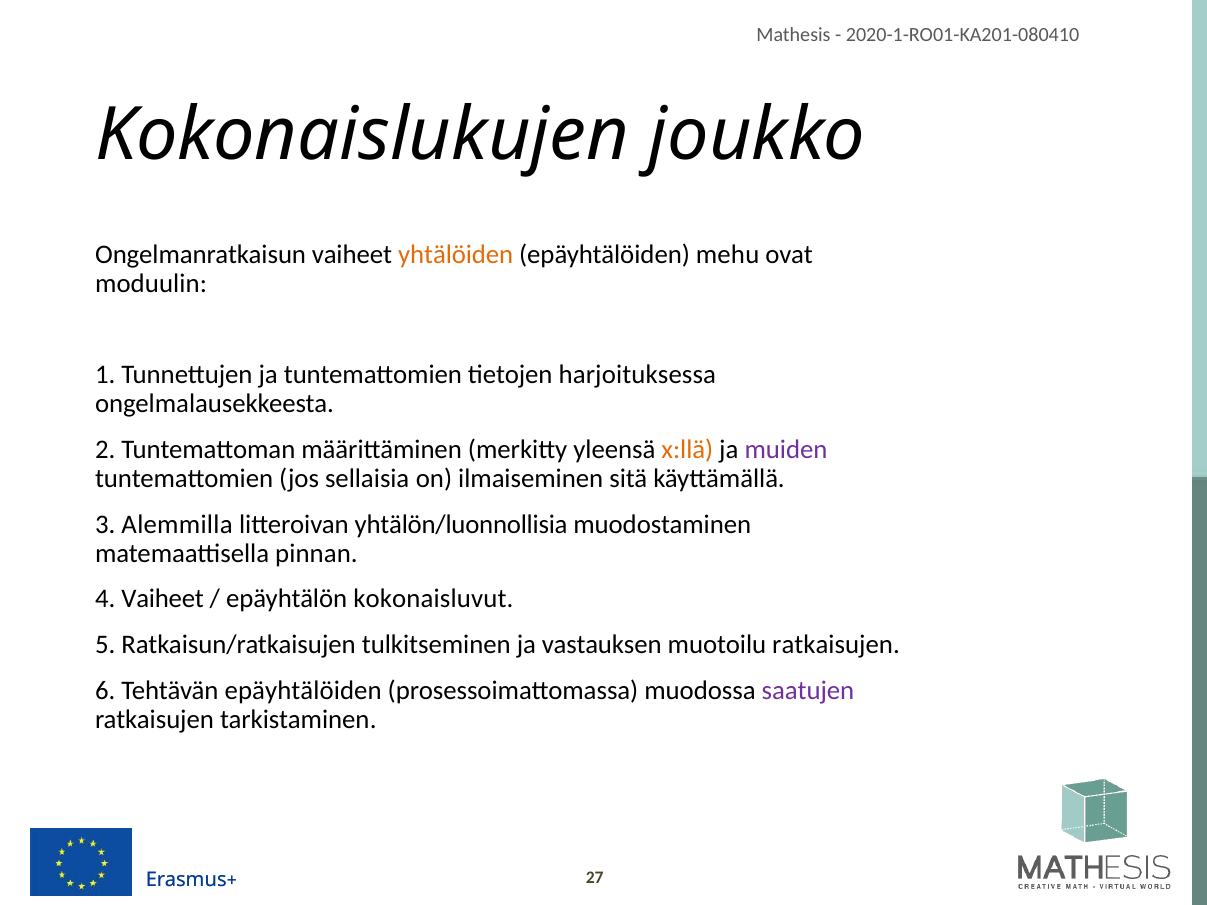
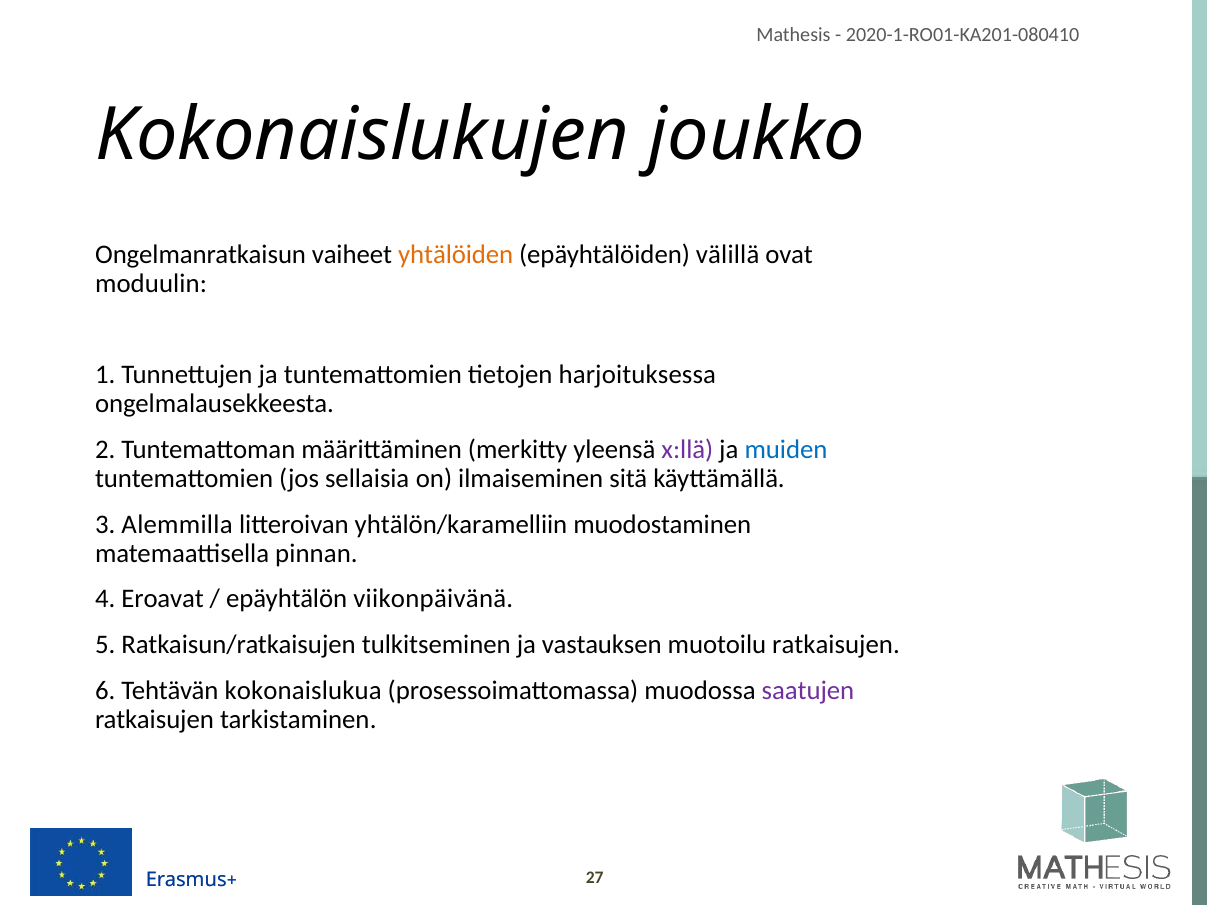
mehu: mehu -> välillä
x:llä colour: orange -> purple
muiden colour: purple -> blue
yhtälön/luonnollisia: yhtälön/luonnollisia -> yhtälön/karamelliin
4 Vaiheet: Vaiheet -> Eroavat
kokonaisluvut: kokonaisluvut -> viikonpäivänä
Tehtävän epäyhtälöiden: epäyhtälöiden -> kokonaislukua
